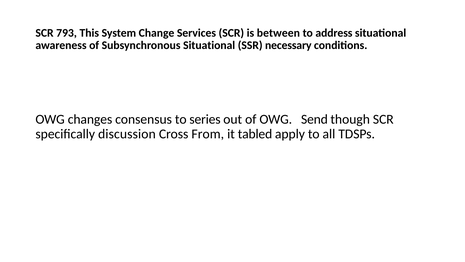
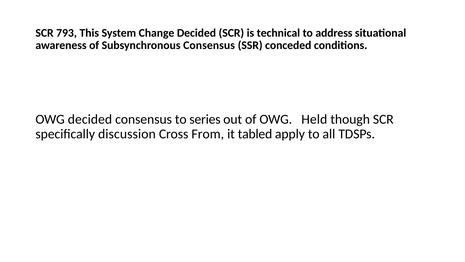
Change Services: Services -> Decided
between: between -> technical
Subsynchronous Situational: Situational -> Consensus
necessary: necessary -> conceded
OWG changes: changes -> decided
Send: Send -> Held
